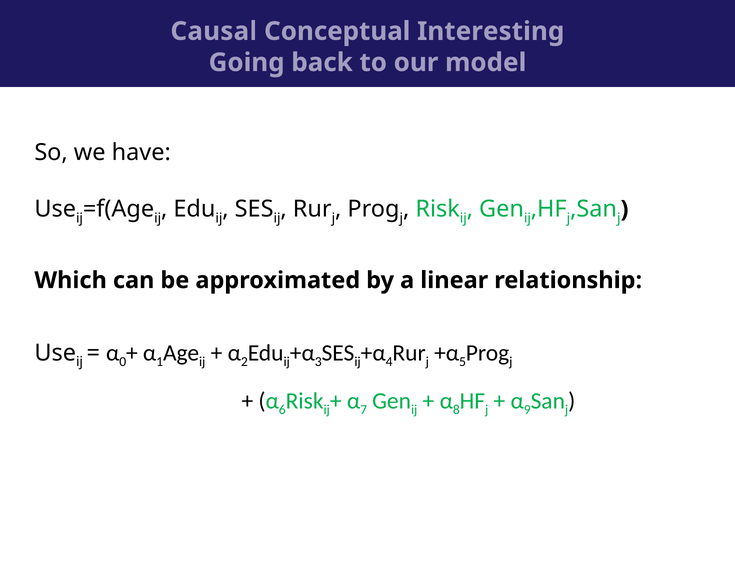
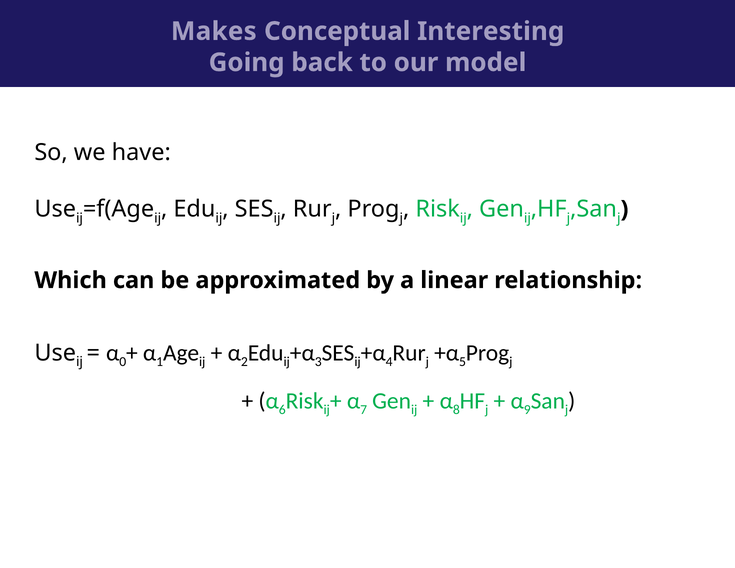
Causal: Causal -> Makes
